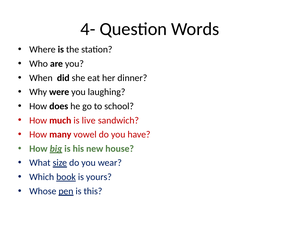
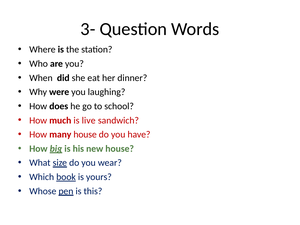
4-: 4- -> 3-
many vowel: vowel -> house
